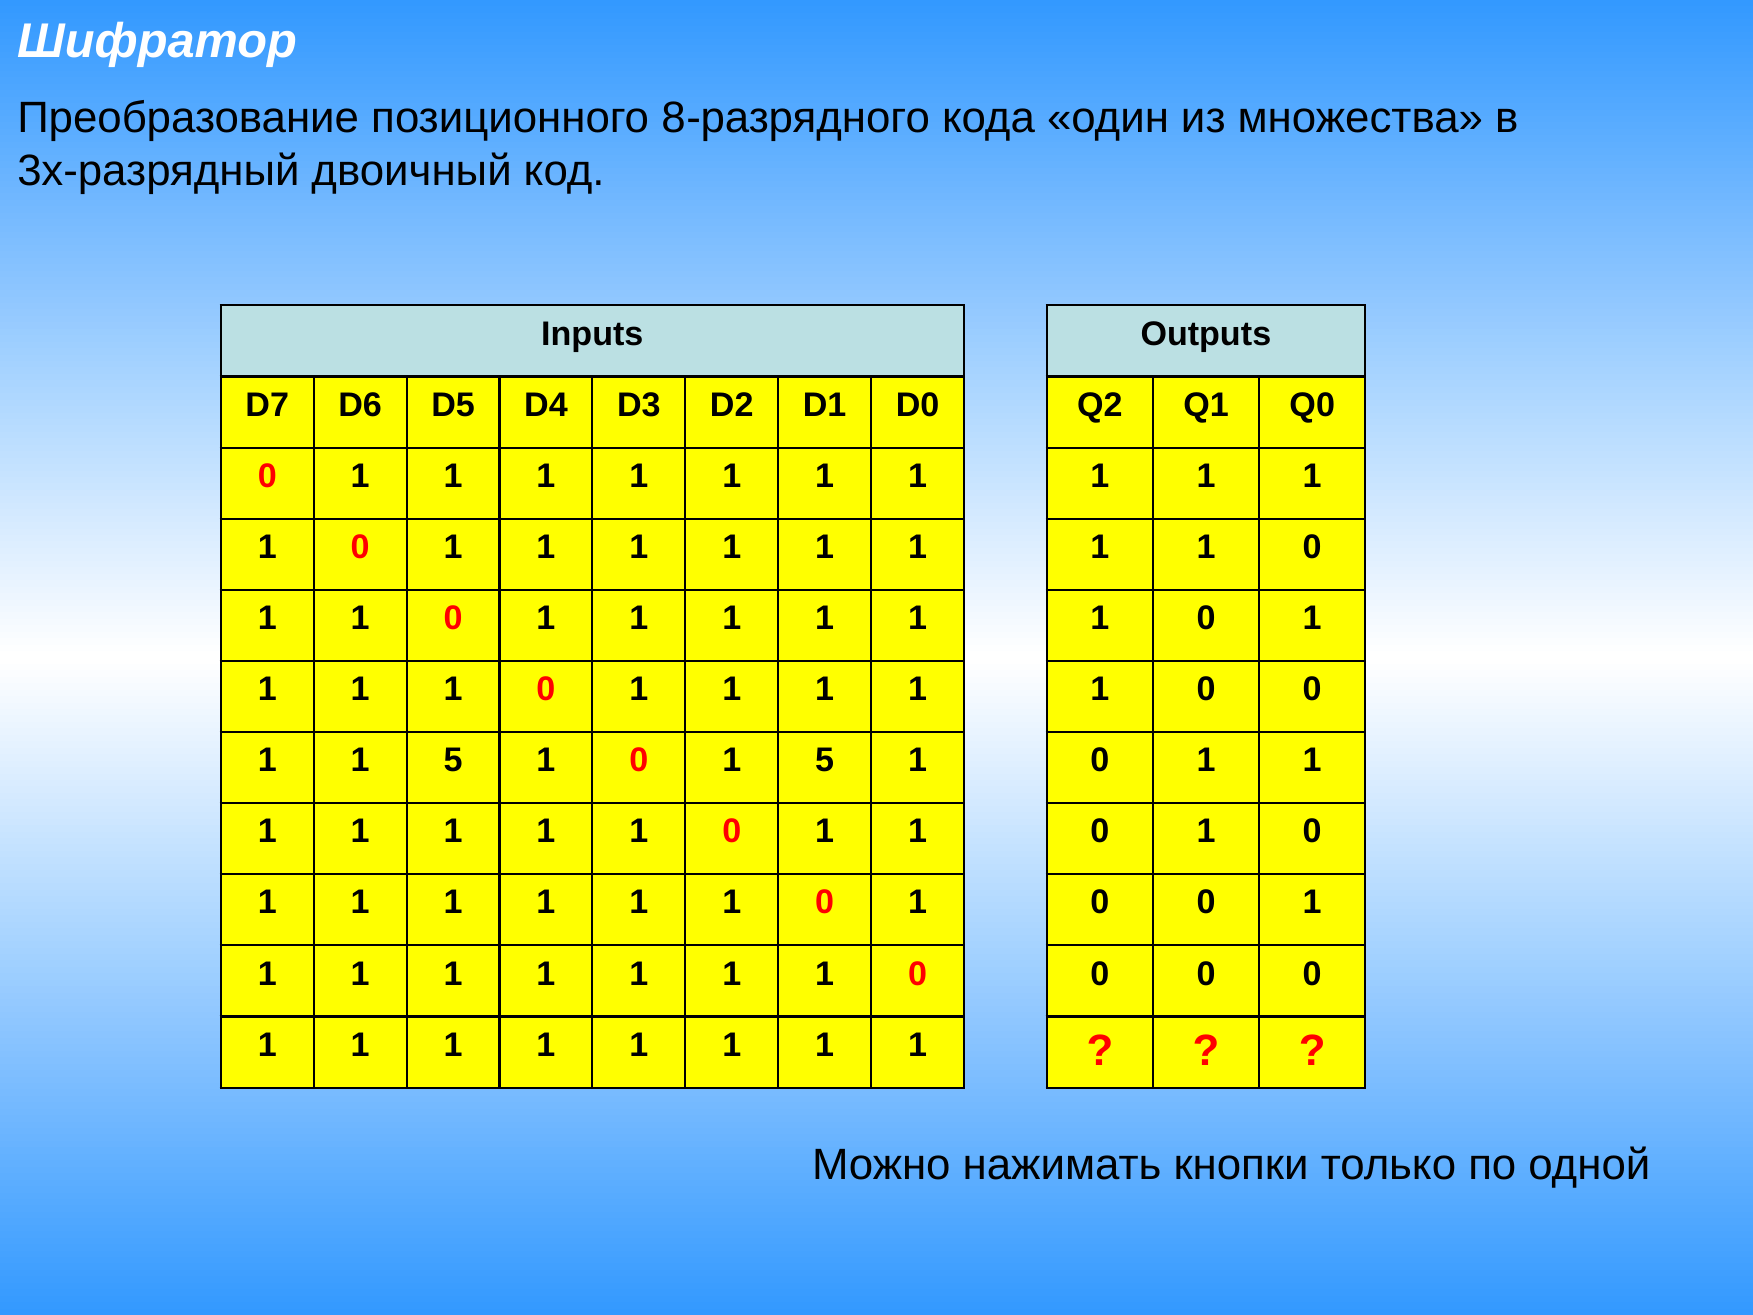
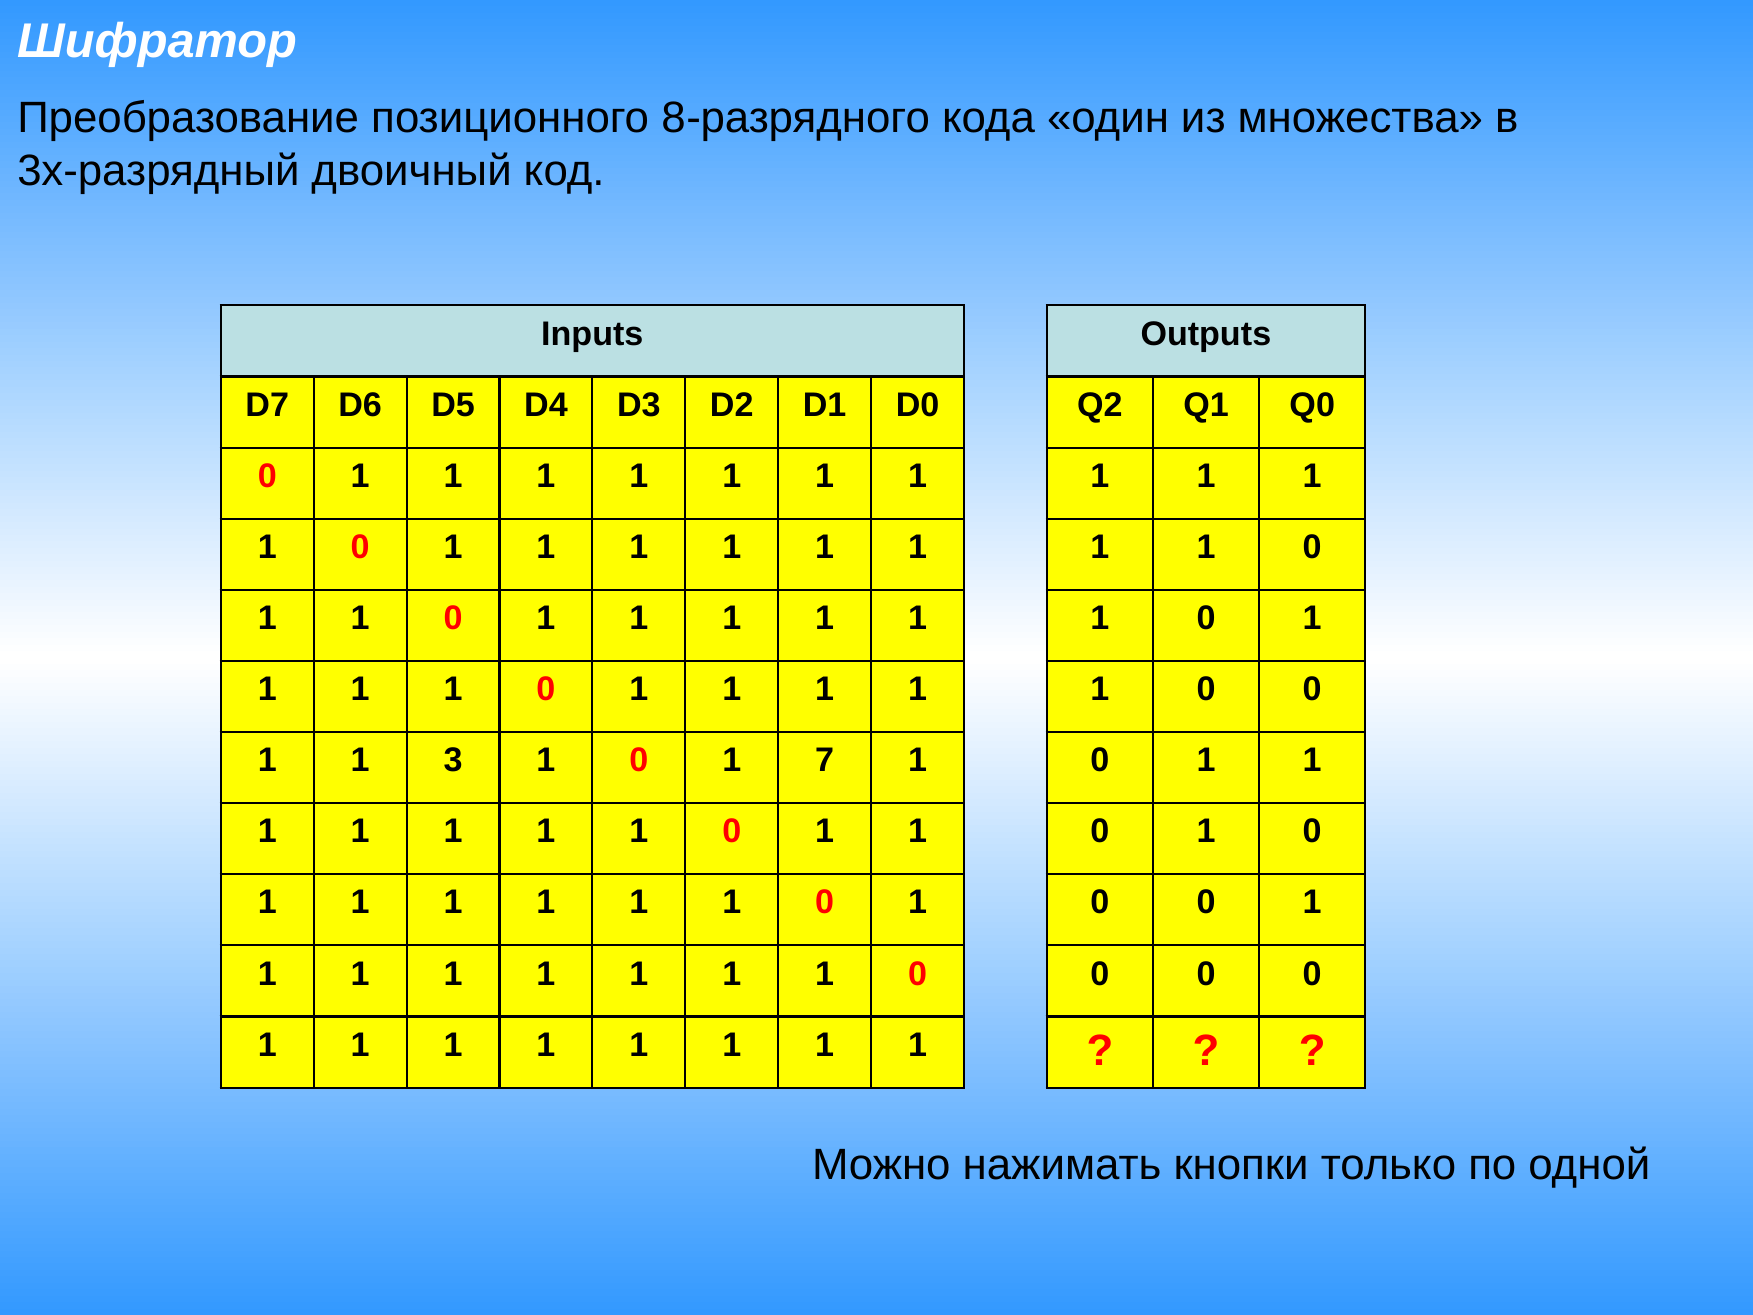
1 1 5: 5 -> 3
0 1 5: 5 -> 7
